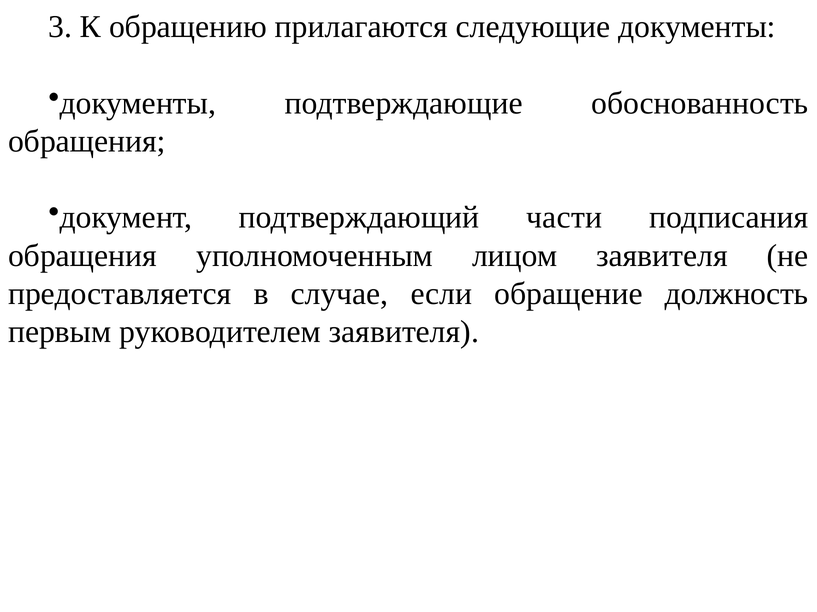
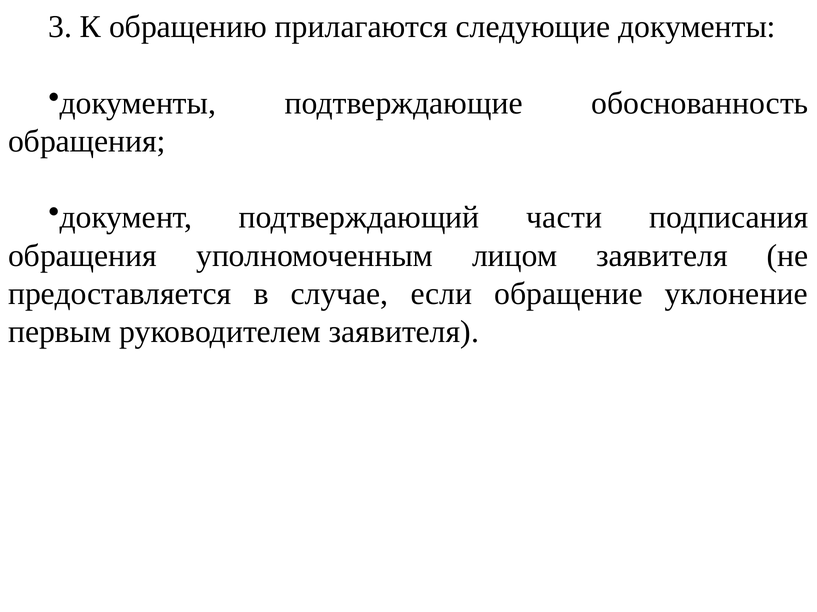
должность: должность -> уклонение
